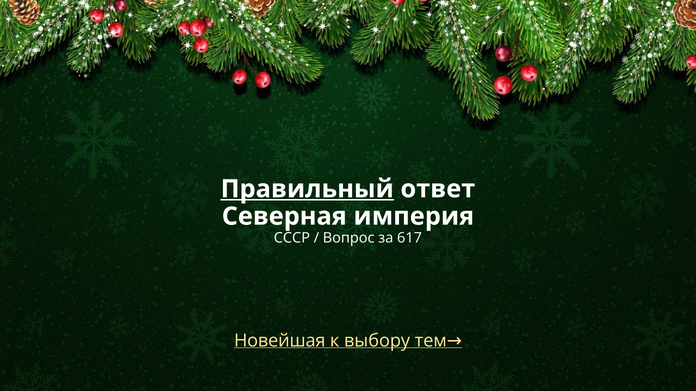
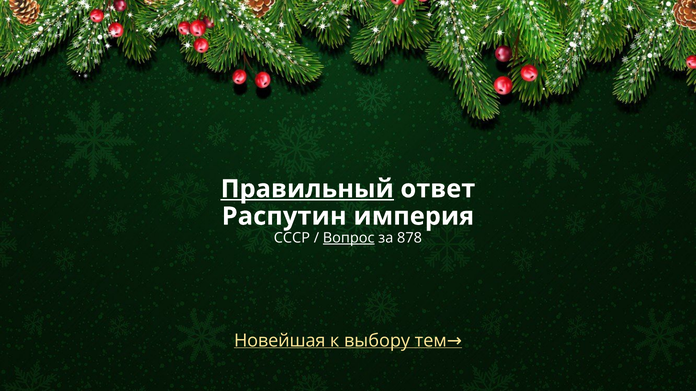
Северная: Северная -> Распутин
Вопрос underline: none -> present
617: 617 -> 878
